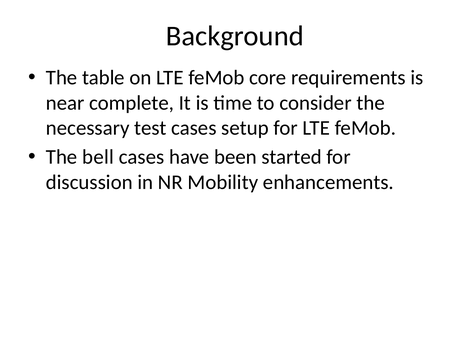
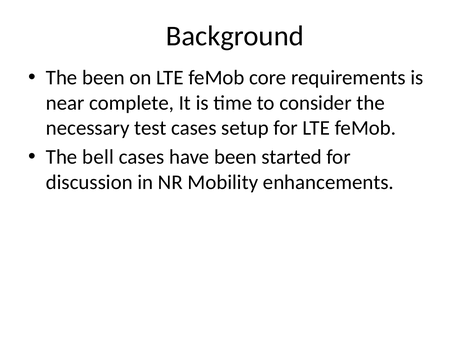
The table: table -> been
